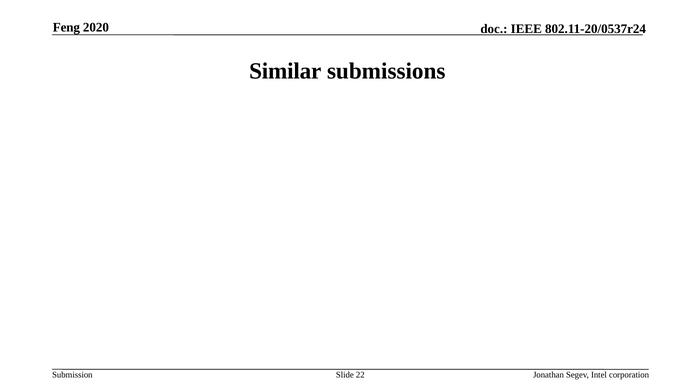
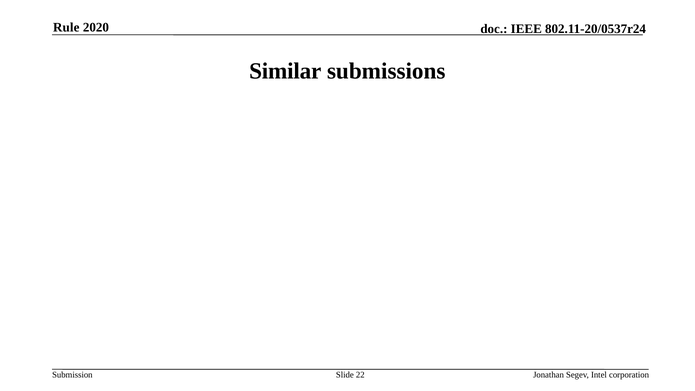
Feng: Feng -> Rule
